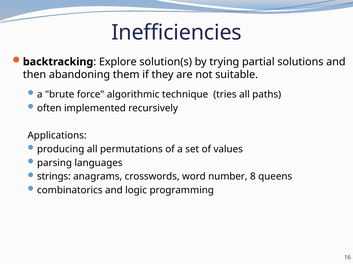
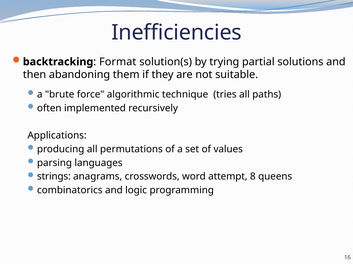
Explore: Explore -> Format
number: number -> attempt
